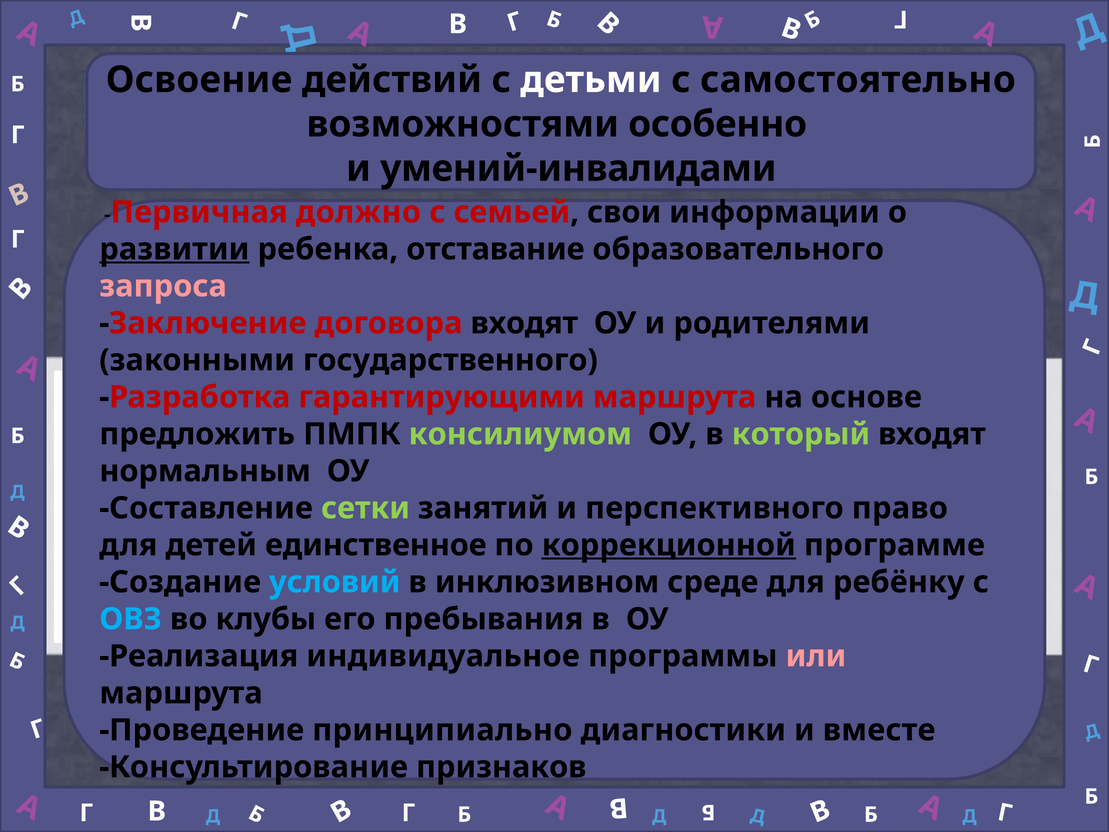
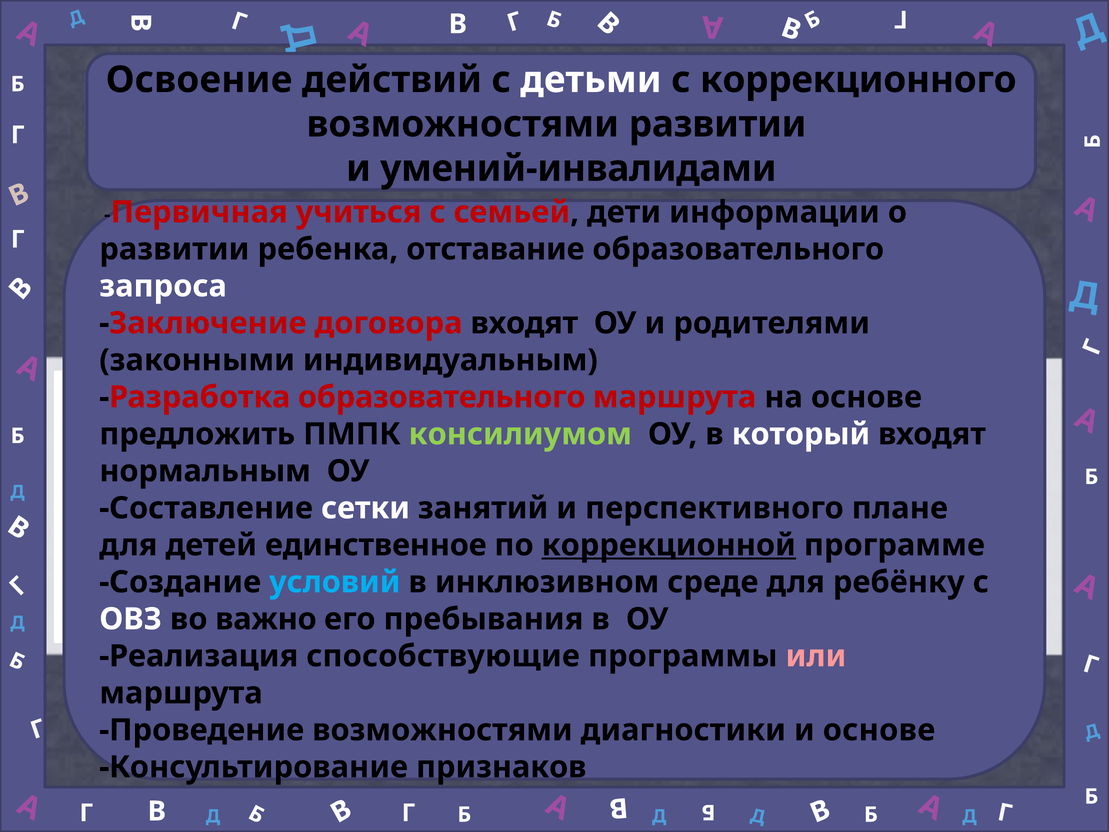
самостоятельно: самостоятельно -> коррекционного
возможностями особенно: особенно -> развитии
должно: должно -> учиться
свои: свои -> дети
развитии at (174, 249) underline: present -> none
запроса colour: pink -> white
государственного: государственного -> индивидуальным
Разработка гарантирующими: гарантирующими -> образовательного
который colour: light green -> white
сетки colour: light green -> white
право: право -> плане
ОВЗ colour: light blue -> white
клубы: клубы -> важно
индивидуальное: индивидуальное -> способствующие
Проведение принципиально: принципиально -> возможностями
и вместе: вместе -> основе
